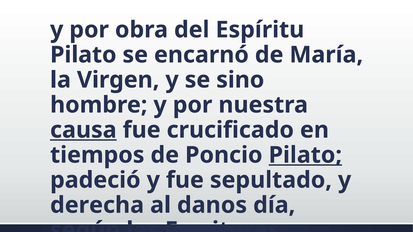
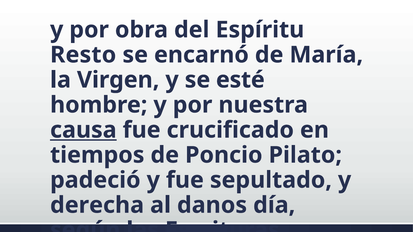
Pilato at (83, 55): Pilato -> Resto
sino: sino -> esté
Pilato at (305, 155) underline: present -> none
